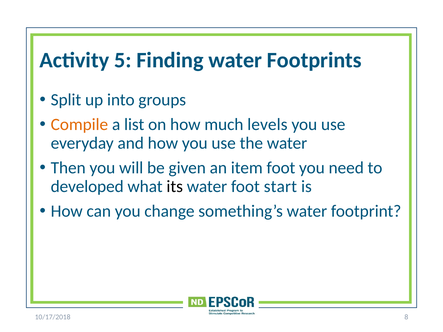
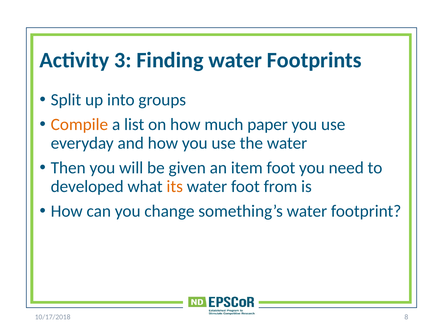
5: 5 -> 3
levels: levels -> paper
its colour: black -> orange
start: start -> from
